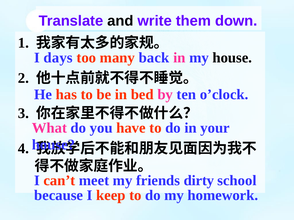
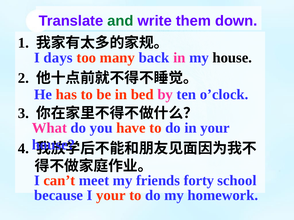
and colour: black -> green
dirty: dirty -> forty
I keep: keep -> your
